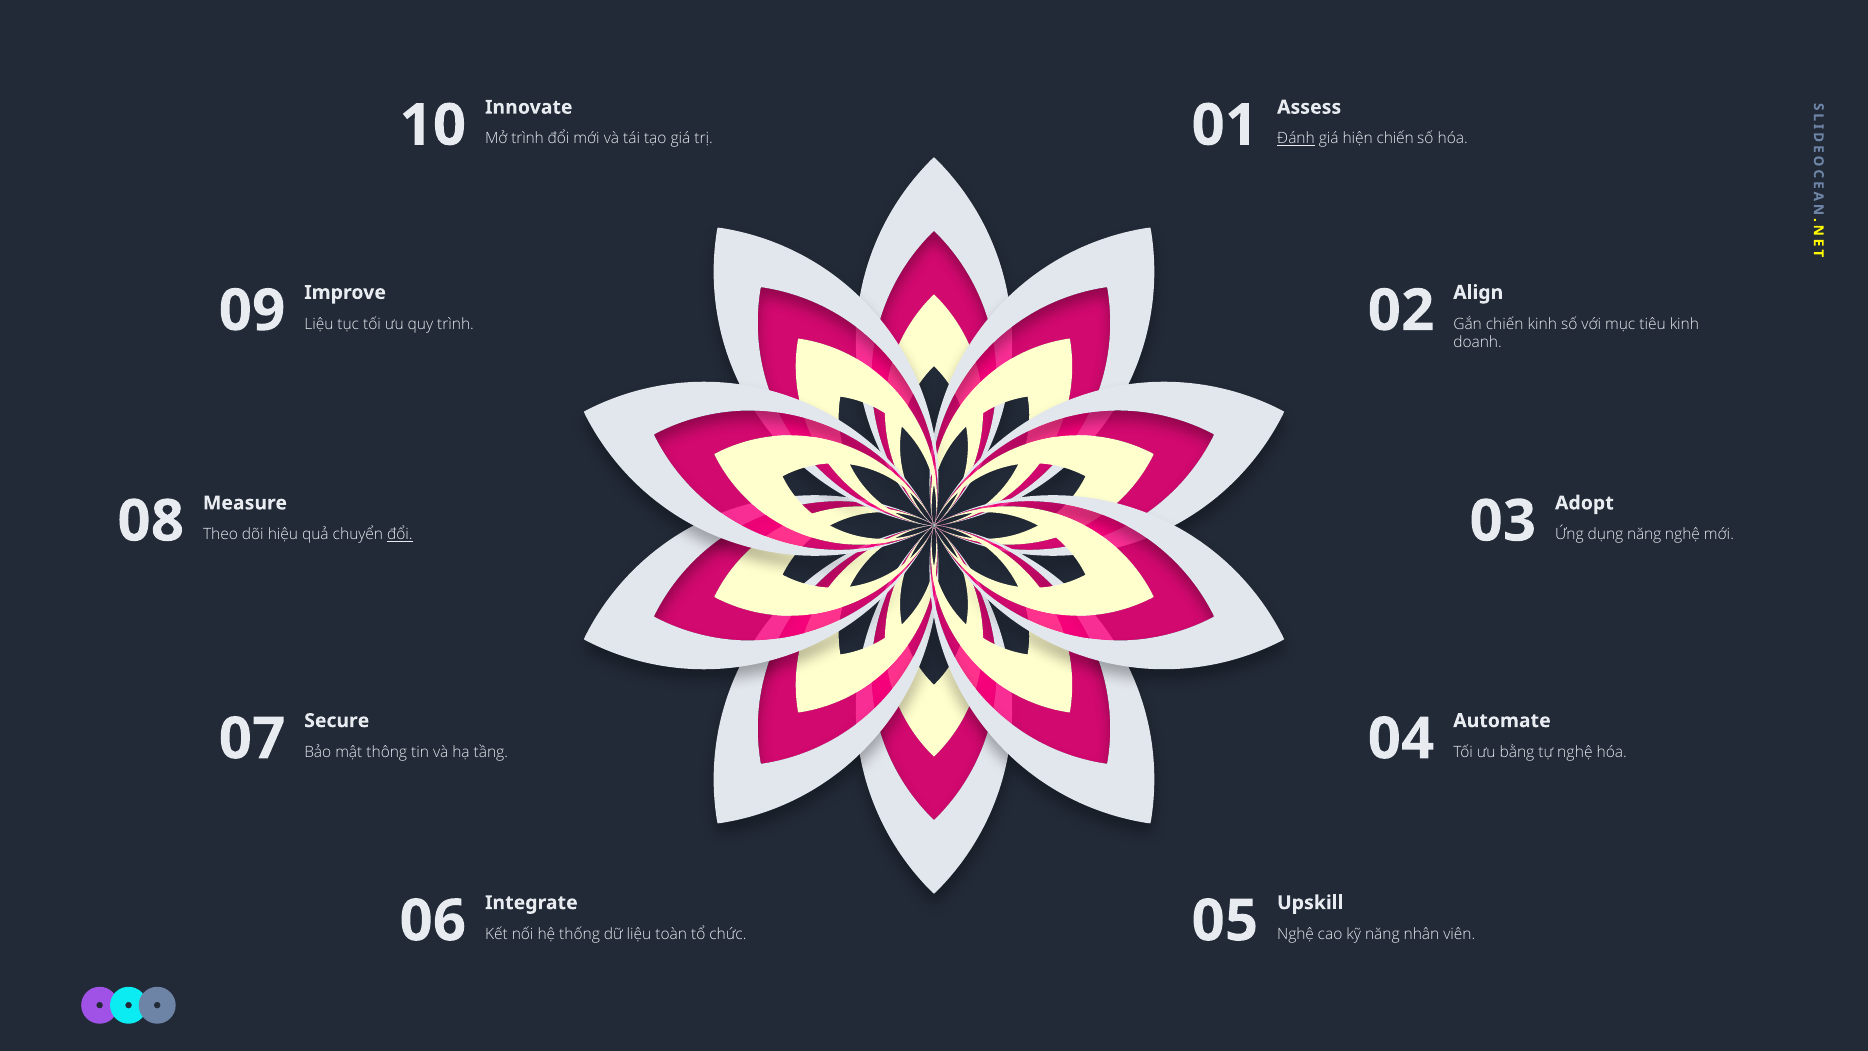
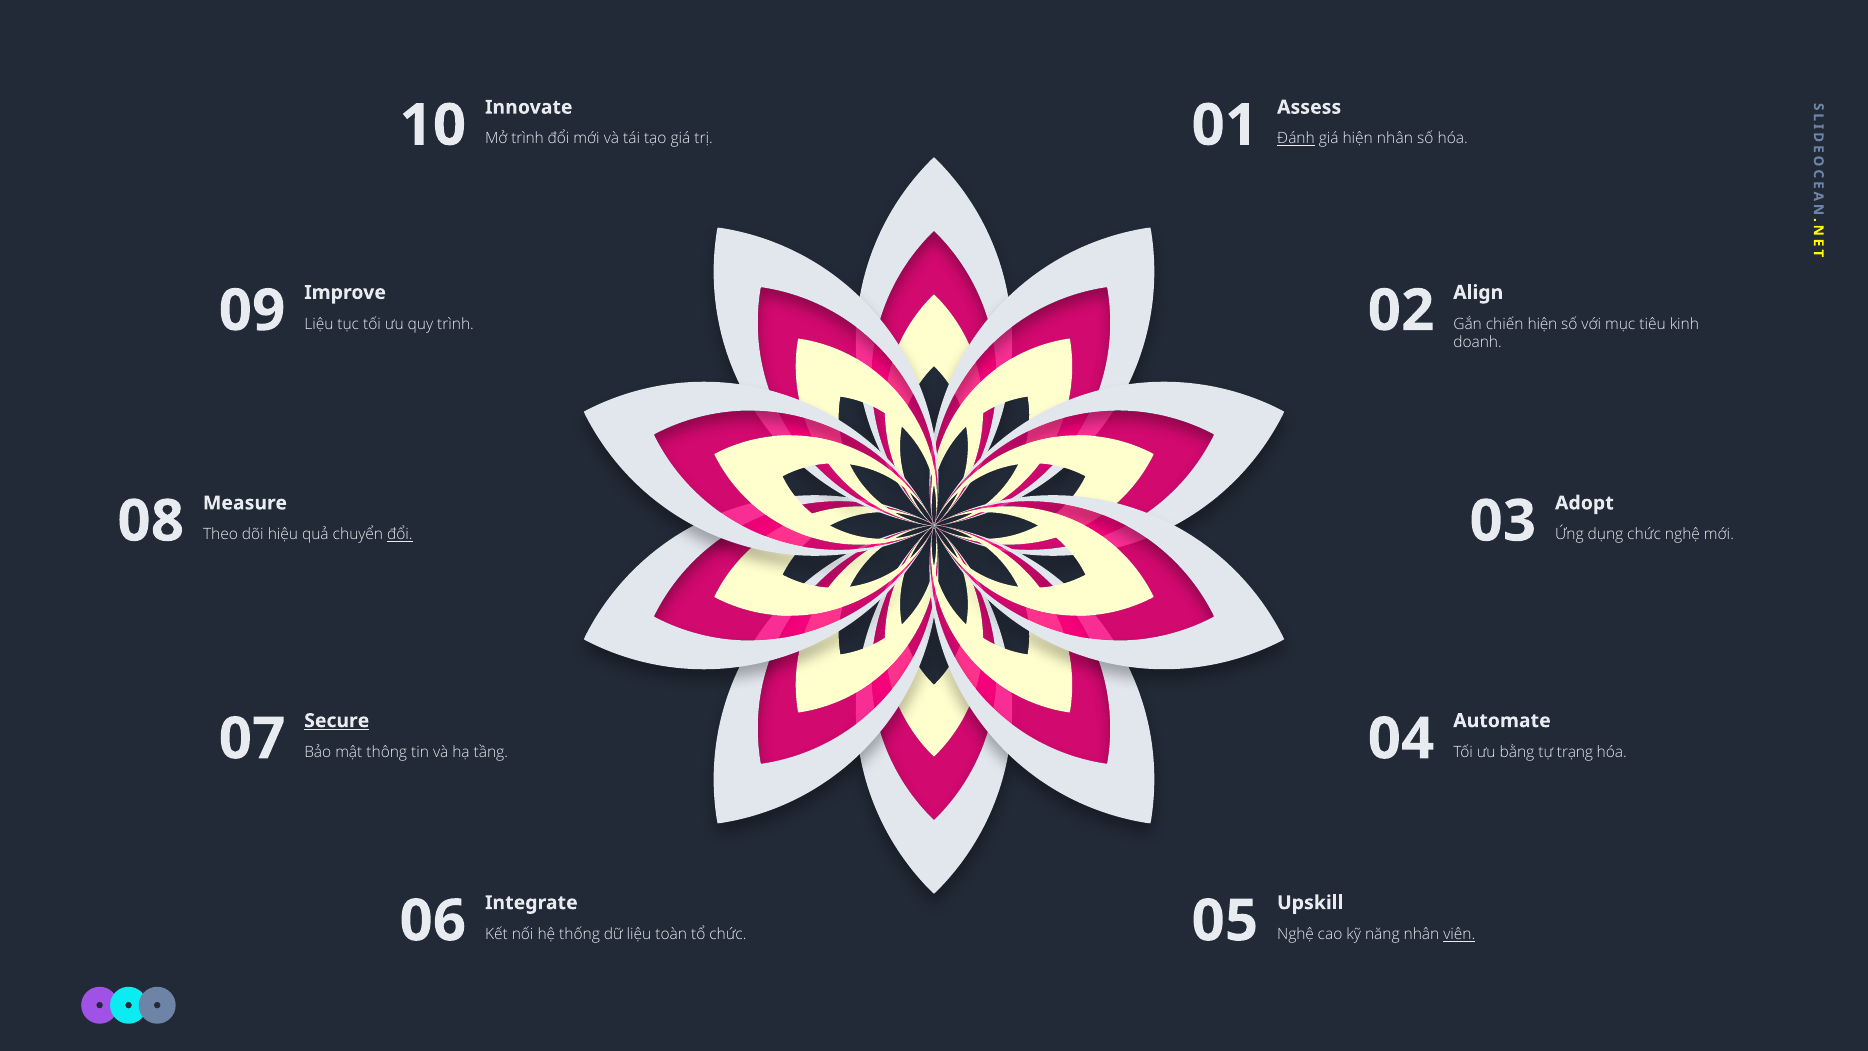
hiện chiến: chiến -> nhân
chiến kinh: kinh -> hiện
dụng năng: năng -> chức
Secure underline: none -> present
tự nghệ: nghệ -> trạng
viên underline: none -> present
